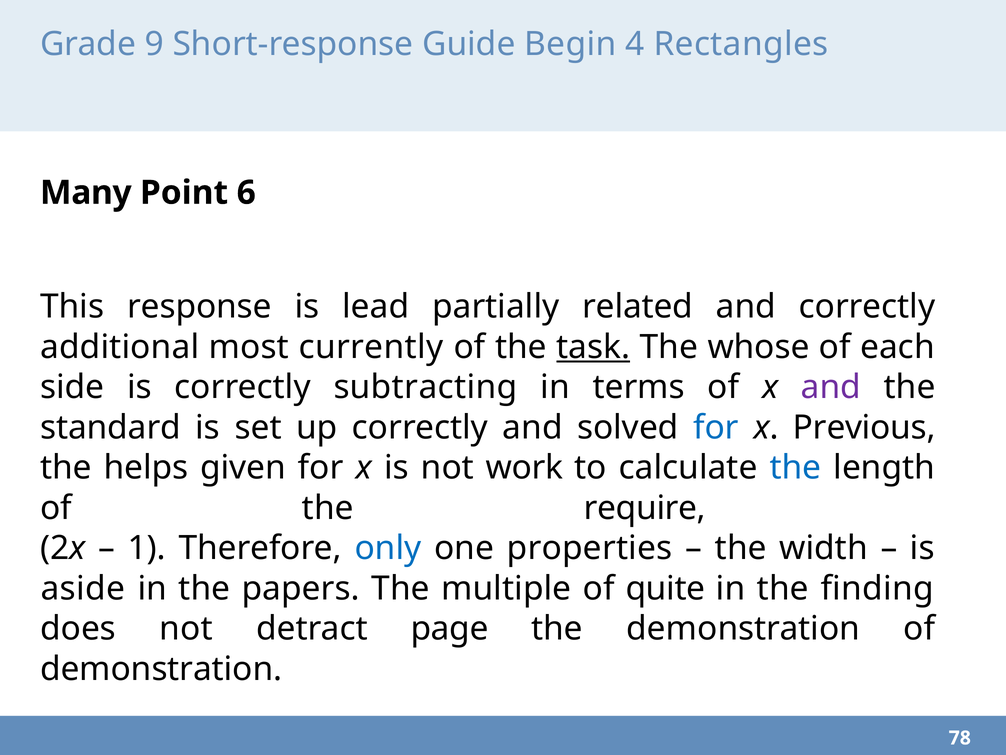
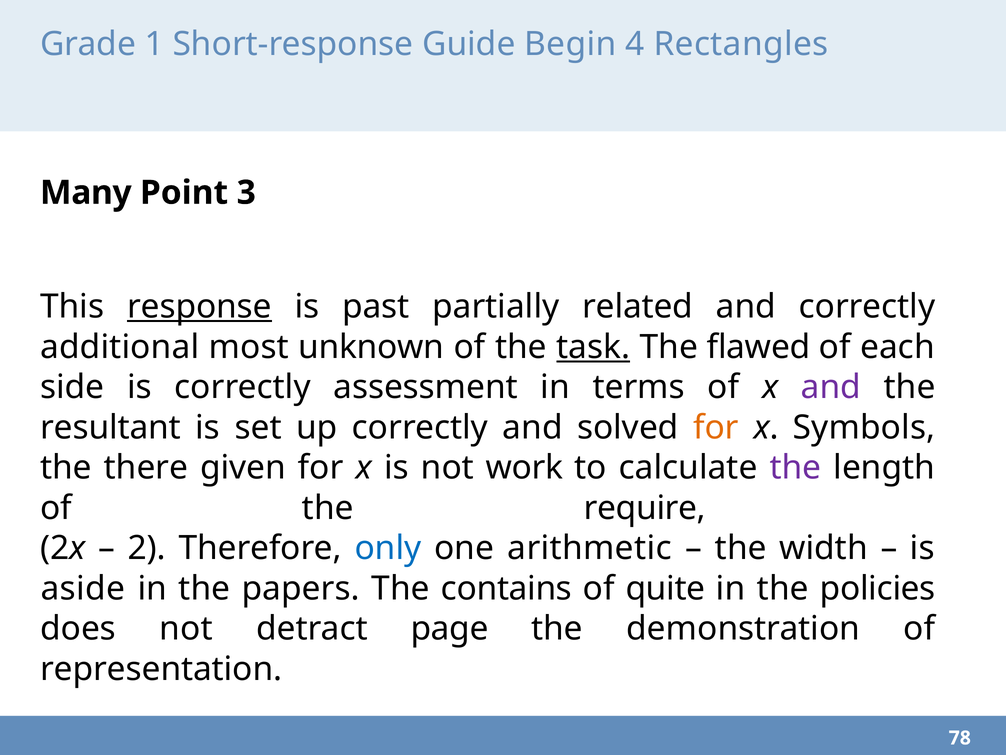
9: 9 -> 1
6: 6 -> 3
response underline: none -> present
lead: lead -> past
currently: currently -> unknown
whose: whose -> flawed
subtracting: subtracting -> assessment
standard: standard -> resultant
for at (716, 427) colour: blue -> orange
Previous: Previous -> Symbols
helps: helps -> there
the at (795, 468) colour: blue -> purple
1: 1 -> 2
properties: properties -> arithmetic
multiple: multiple -> contains
finding: finding -> policies
demonstration at (161, 669): demonstration -> representation
